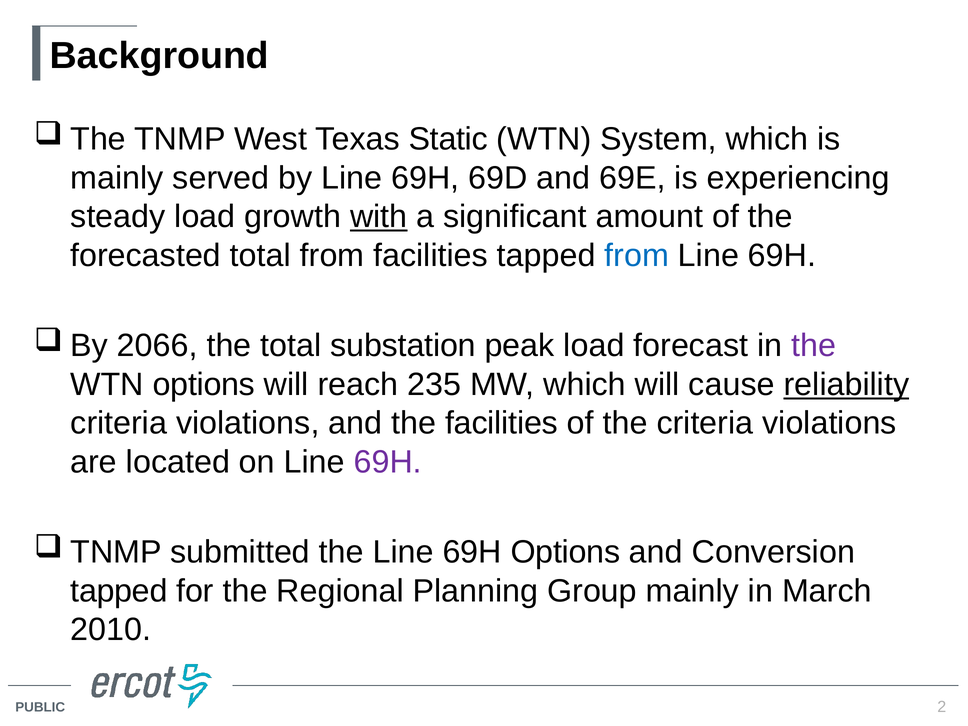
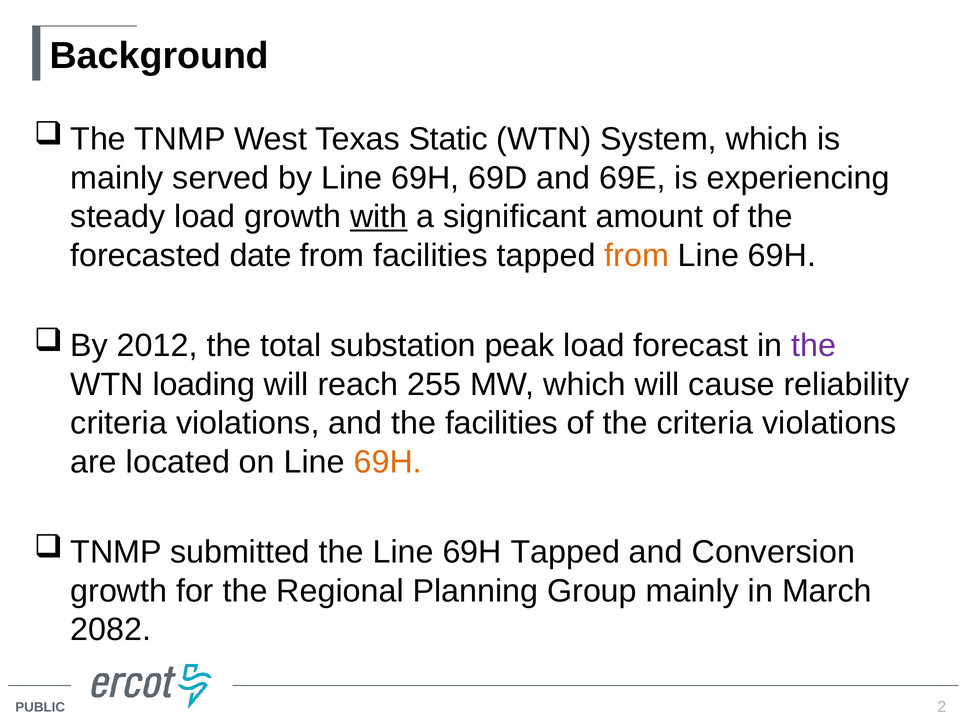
forecasted total: total -> date
from at (637, 255) colour: blue -> orange
2066: 2066 -> 2012
WTN options: options -> loading
235: 235 -> 255
reliability underline: present -> none
69H at (388, 462) colour: purple -> orange
69H Options: Options -> Tapped
tapped at (119, 591): tapped -> growth
2010: 2010 -> 2082
